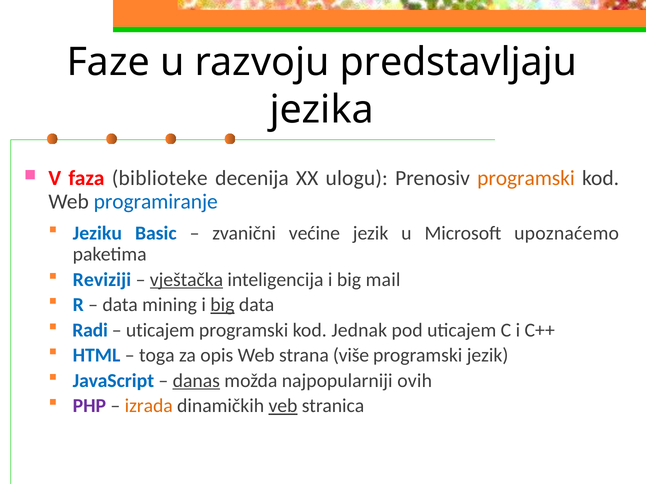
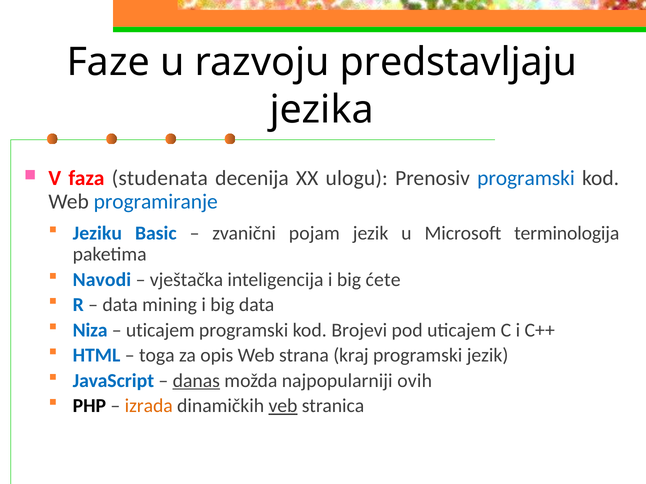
biblioteke: biblioteke -> studenata
programski at (526, 178) colour: orange -> blue
većine: većine -> pojam
upoznaćemo: upoznaćemo -> terminologija
Reviziji: Reviziji -> Navodi
vještačka underline: present -> none
mail: mail -> ćete
big at (222, 305) underline: present -> none
Radi: Radi -> Niza
Jednak: Jednak -> Brojevi
više: više -> kraj
PHP colour: purple -> black
